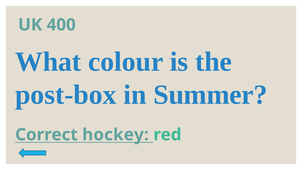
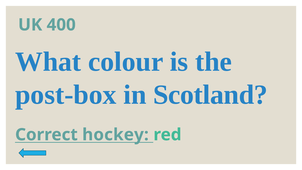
Summer: Summer -> Scotland
